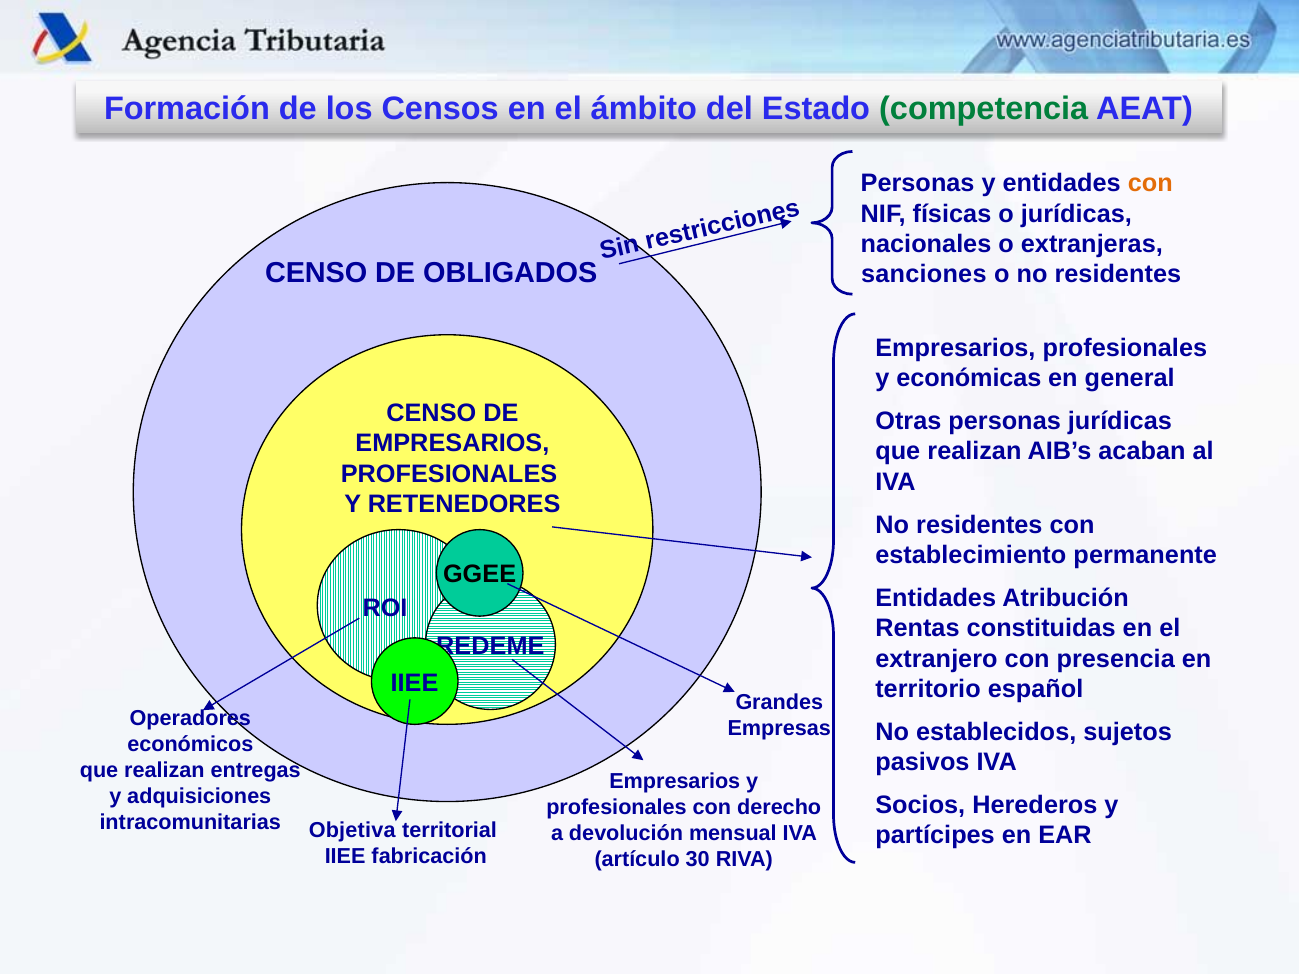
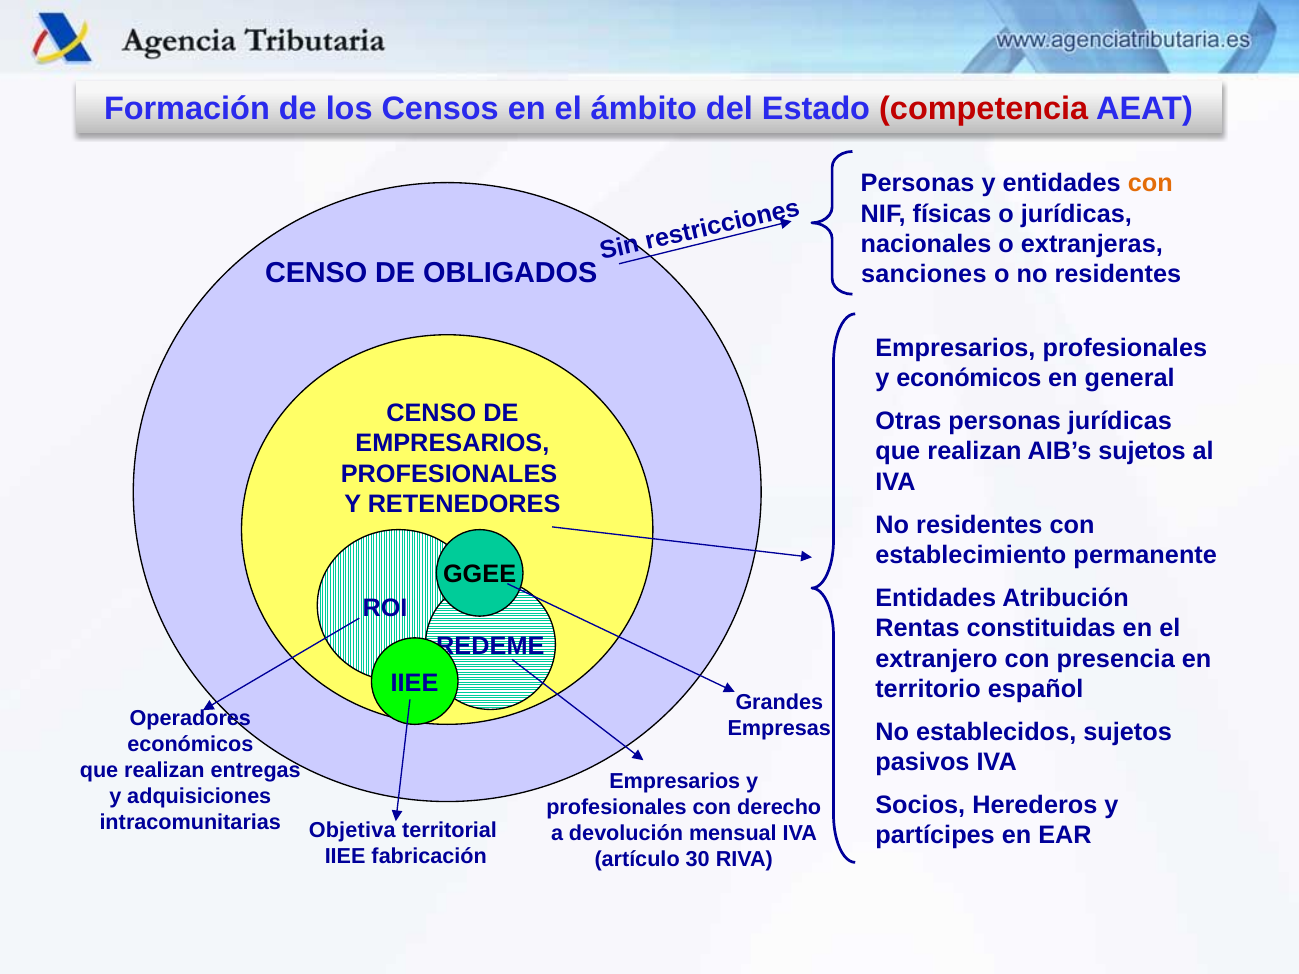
competencia colour: green -> red
y económicas: económicas -> económicos
AIB’s acaban: acaban -> sujetos
